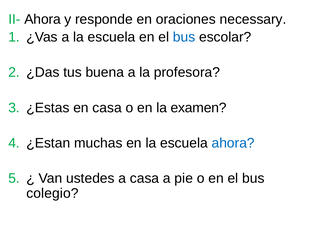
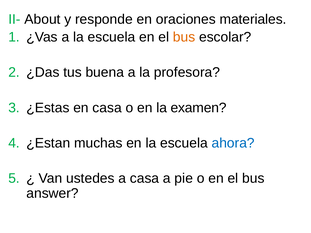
II- Ahora: Ahora -> About
necessary: necessary -> materiales
bus at (184, 37) colour: blue -> orange
colegio: colegio -> answer
